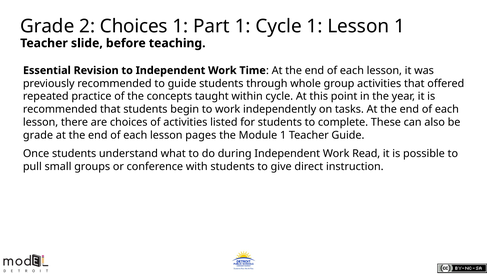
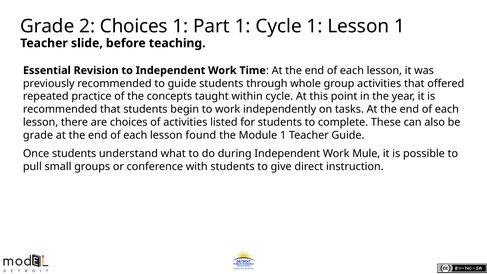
pages: pages -> found
Read: Read -> Mule
